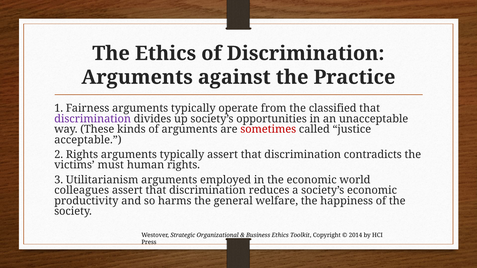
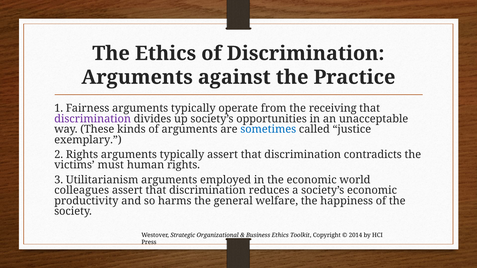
classified: classified -> receiving
sometimes colour: red -> blue
acceptable: acceptable -> exemplary
